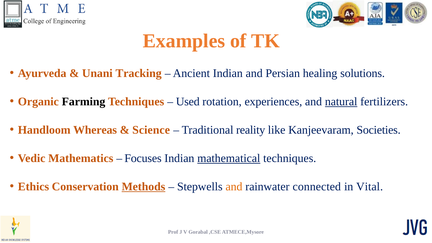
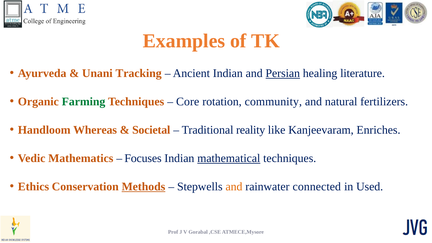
Persian underline: none -> present
solutions: solutions -> literature
Farming colour: black -> green
Used: Used -> Core
experiences: experiences -> community
natural underline: present -> none
Science: Science -> Societal
Societies: Societies -> Enriches
Vital: Vital -> Used
